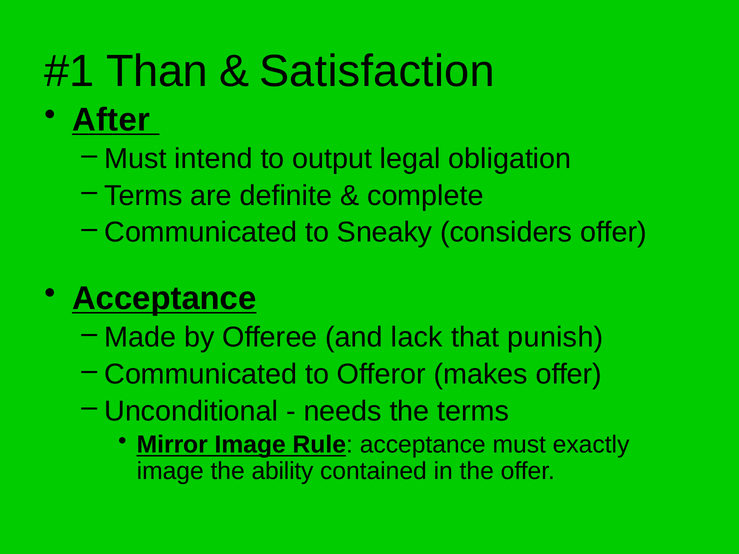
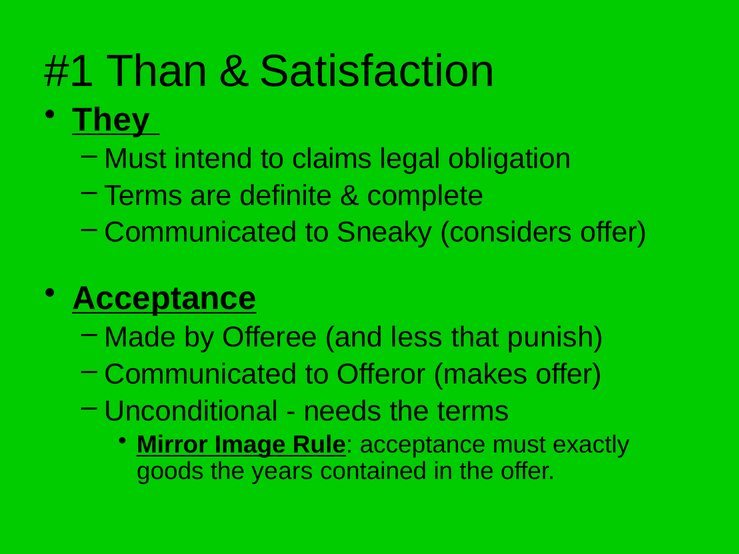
After: After -> They
output: output -> claims
lack: lack -> less
image at (170, 472): image -> goods
ability: ability -> years
